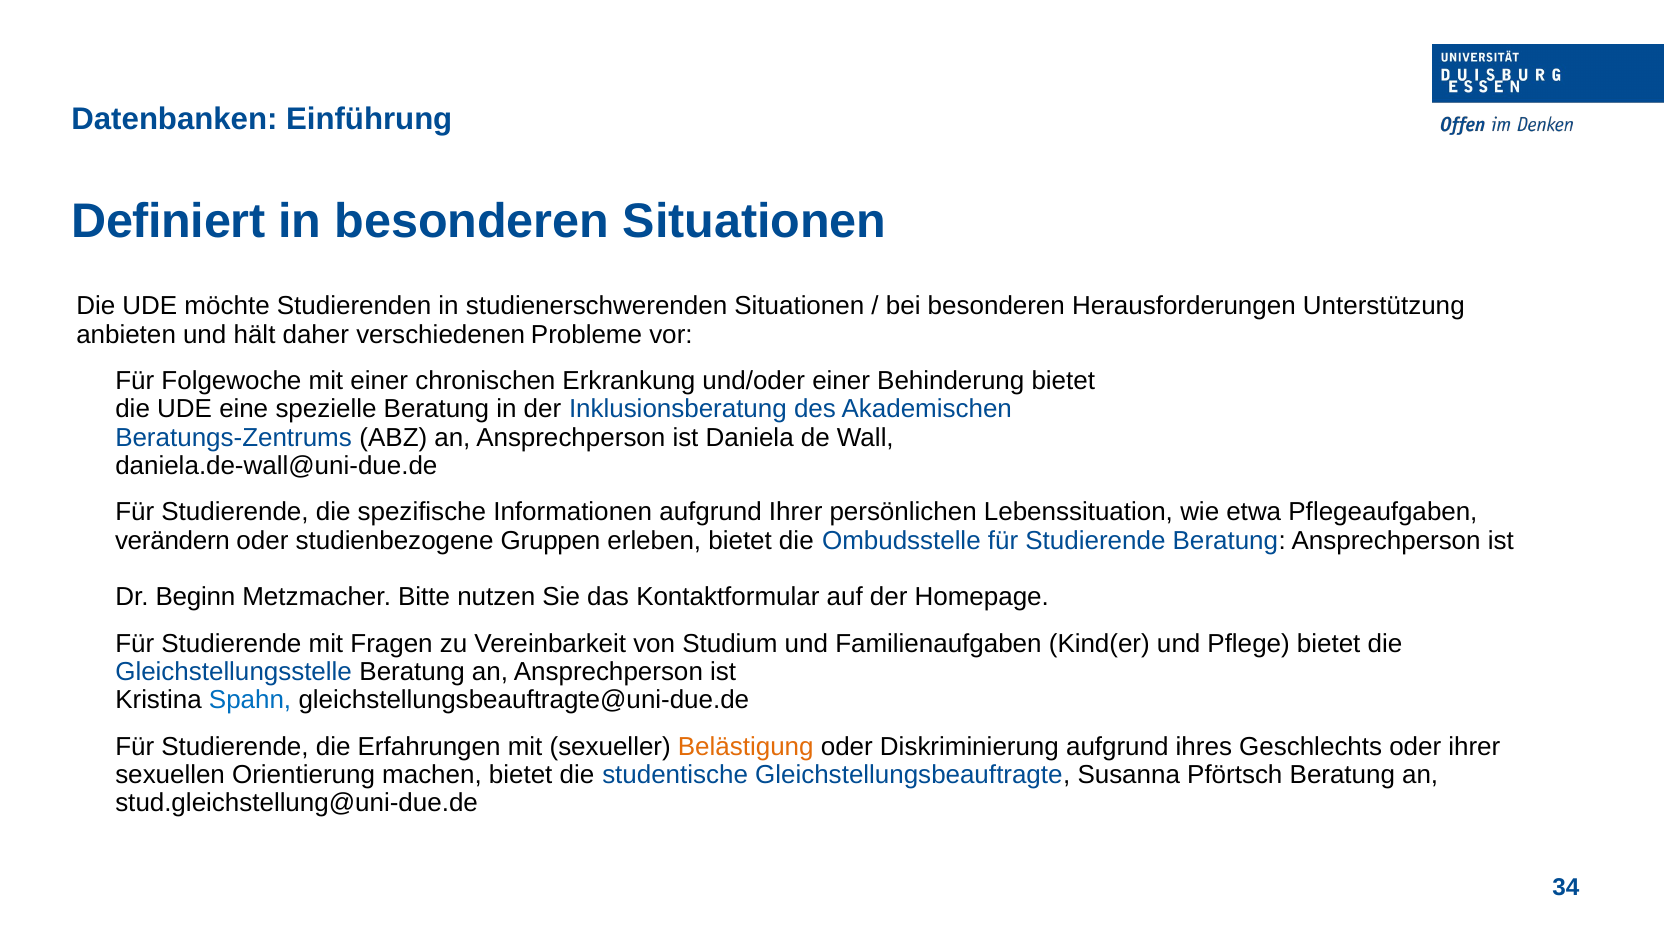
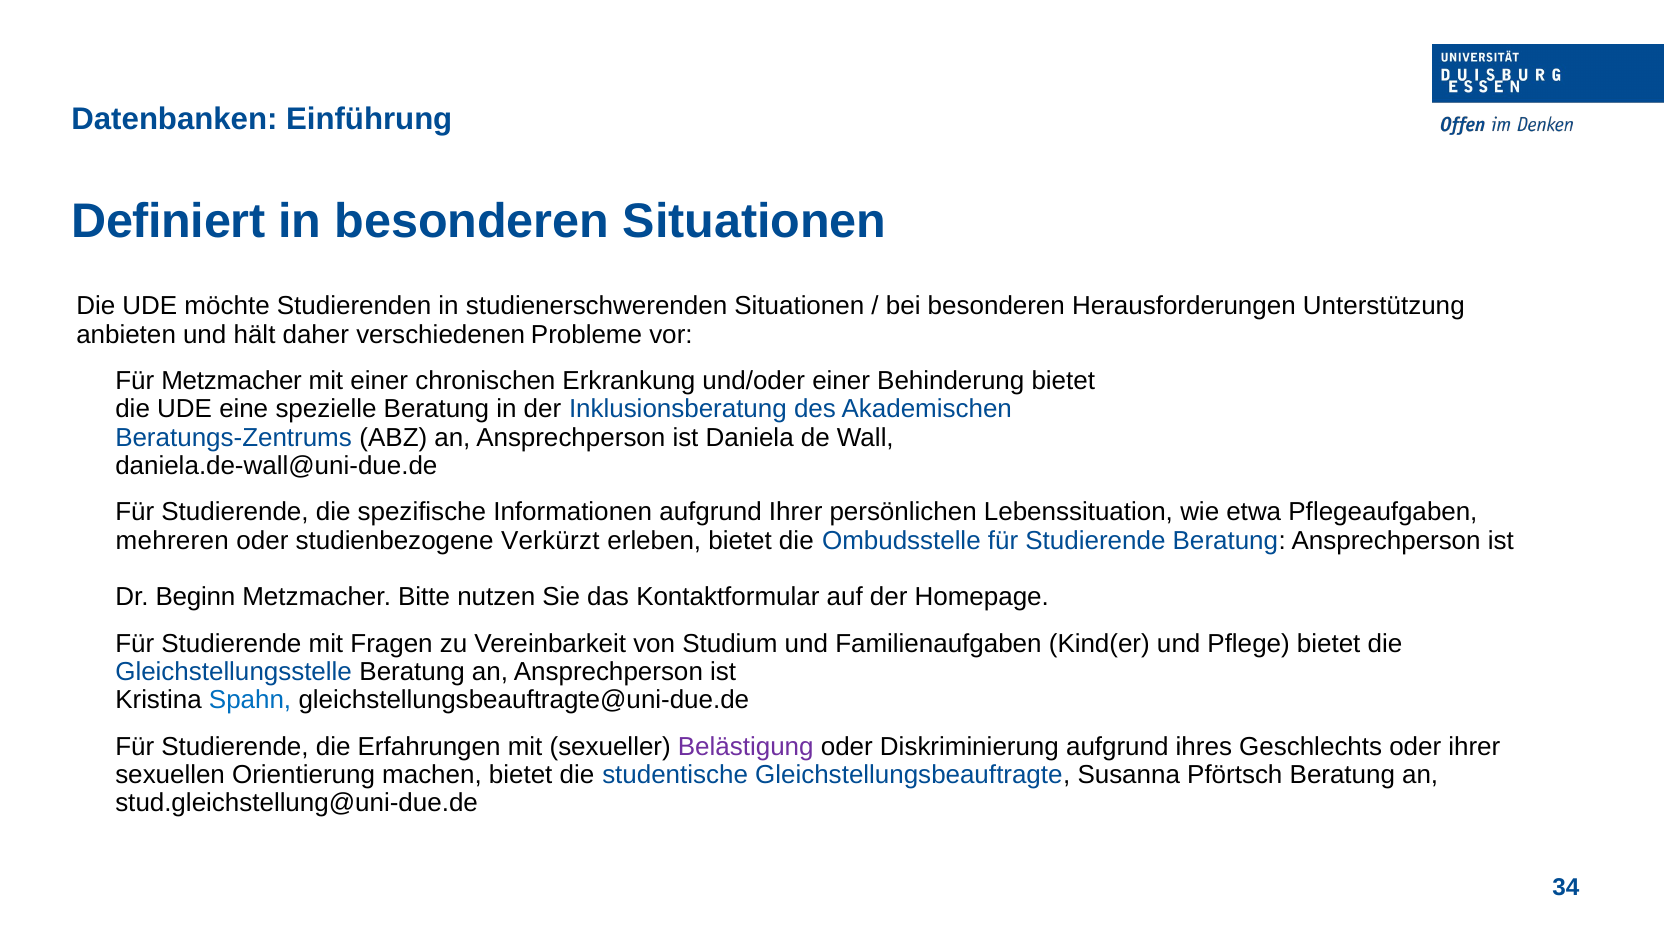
Für Folgewoche: Folgewoche -> Metzmacher
verändern: verändern -> mehreren
Gruppen: Gruppen -> Verkürzt
Belästigung colour: orange -> purple
